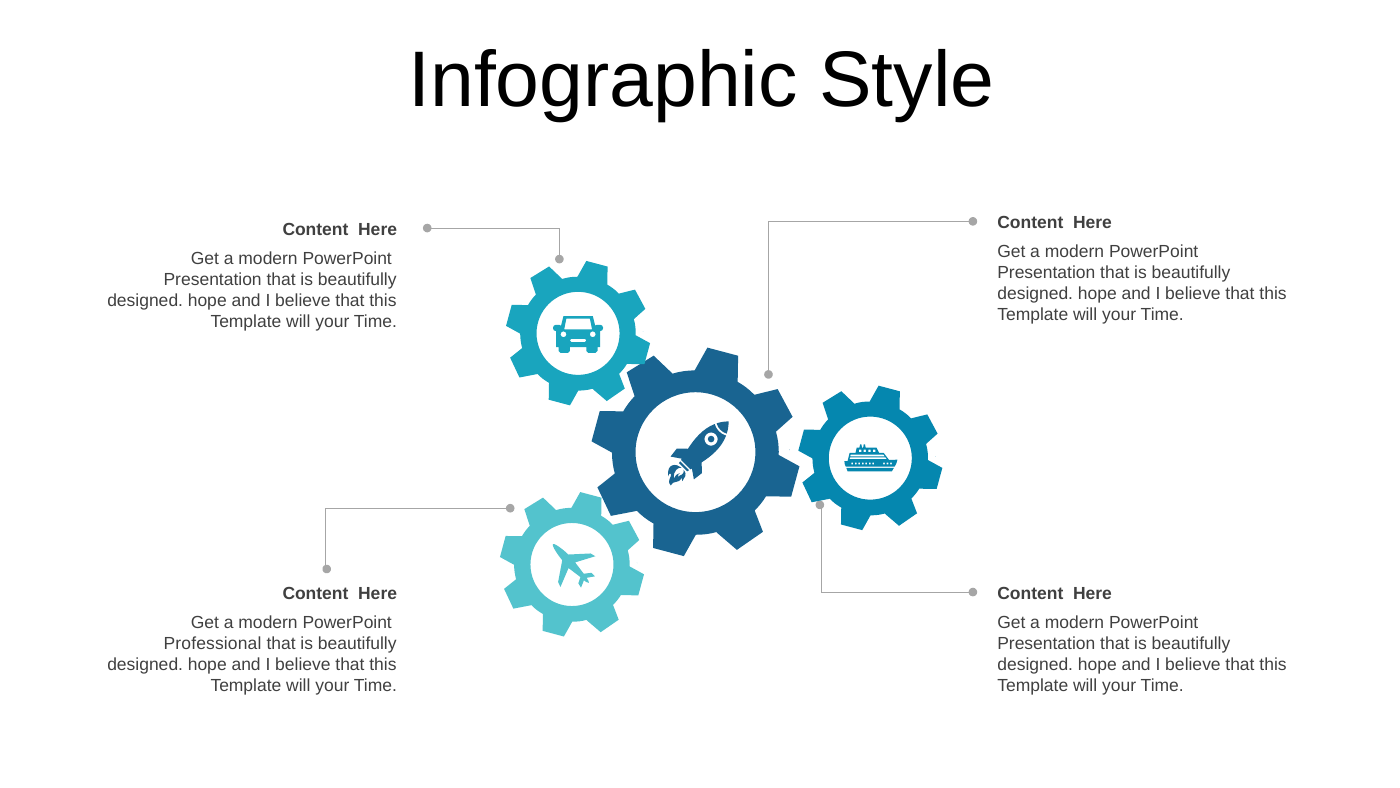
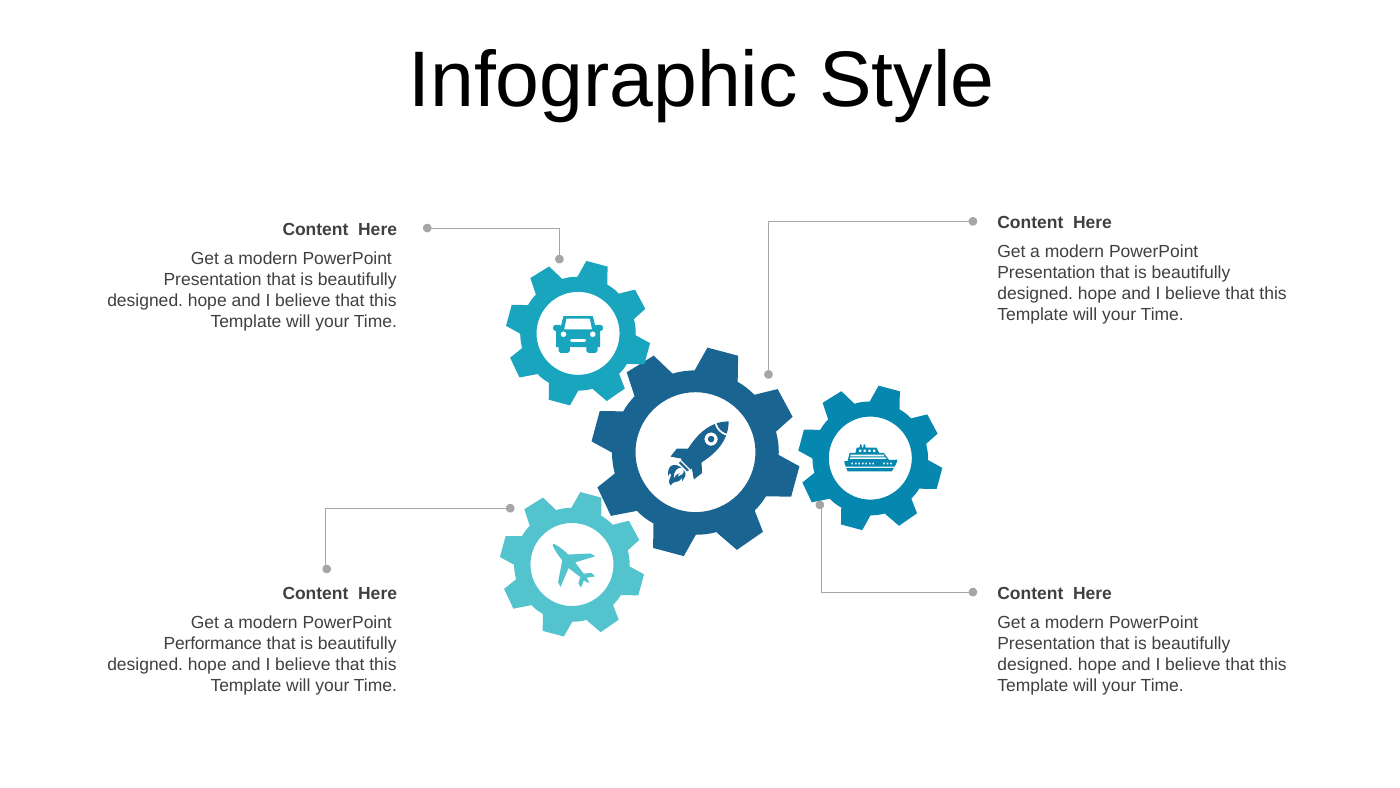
Professional: Professional -> Performance
